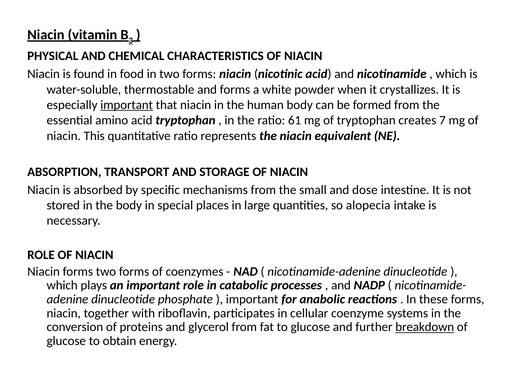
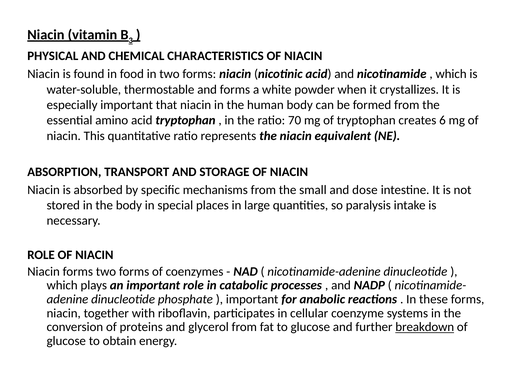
important at (127, 105) underline: present -> none
61: 61 -> 70
7: 7 -> 6
alopecia: alopecia -> paralysis
